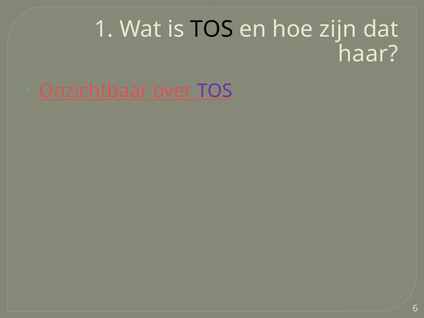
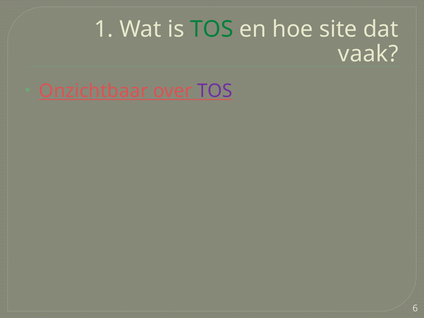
TOS at (212, 29) colour: black -> green
zijn: zijn -> site
haar: haar -> vaak
